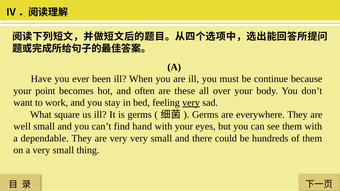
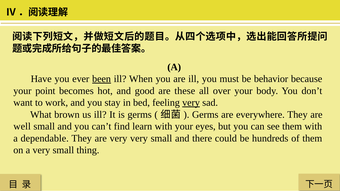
been underline: none -> present
continue: continue -> behavior
often: often -> good
square: square -> brown
hand: hand -> learn
